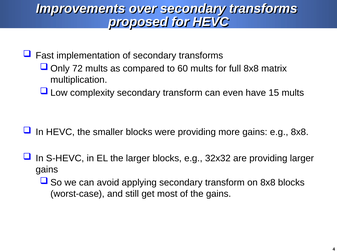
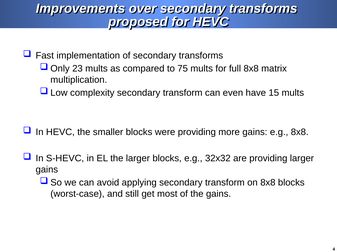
72: 72 -> 23
60: 60 -> 75
